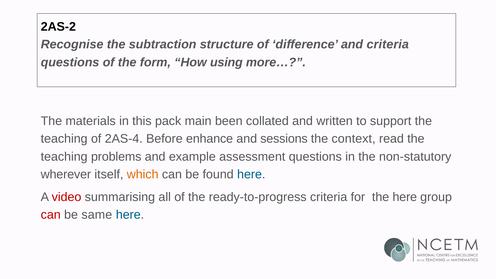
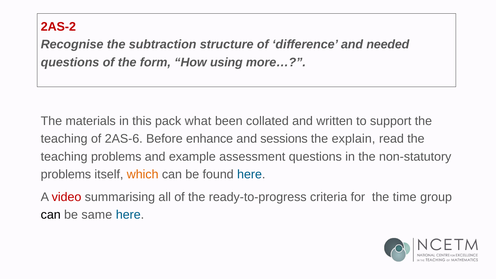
2AS-2 colour: black -> red
and criteria: criteria -> needed
main: main -> what
2AS-4: 2AS-4 -> 2AS-6
context: context -> explain
wherever at (66, 174): wherever -> problems
the here: here -> time
can at (51, 215) colour: red -> black
